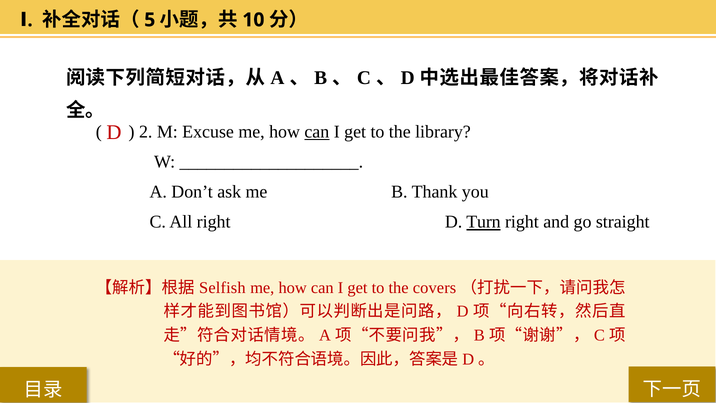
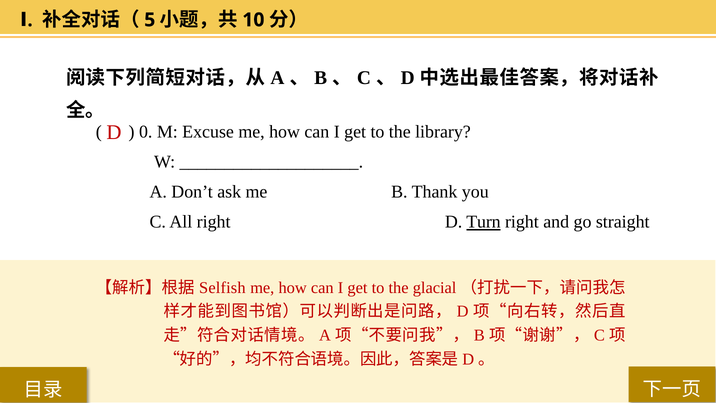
2: 2 -> 0
can at (317, 132) underline: present -> none
covers: covers -> glacial
